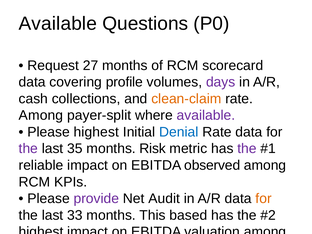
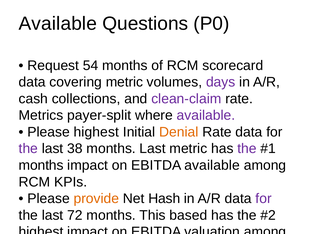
27: 27 -> 54
covering profile: profile -> metric
clean-claim colour: orange -> purple
Among at (41, 115): Among -> Metrics
Denial at (179, 132) colour: blue -> orange
35: 35 -> 38
months Risk: Risk -> Last
reliable at (41, 165): reliable -> months
EBITDA observed: observed -> available
provide at (96, 199) colour: purple -> orange
Audit: Audit -> Hash
for at (264, 199) colour: orange -> purple
33: 33 -> 72
